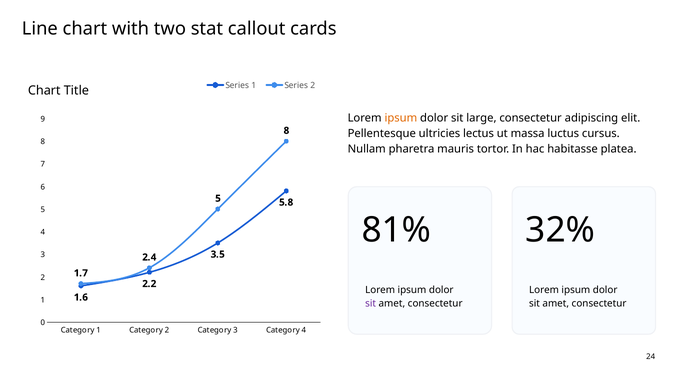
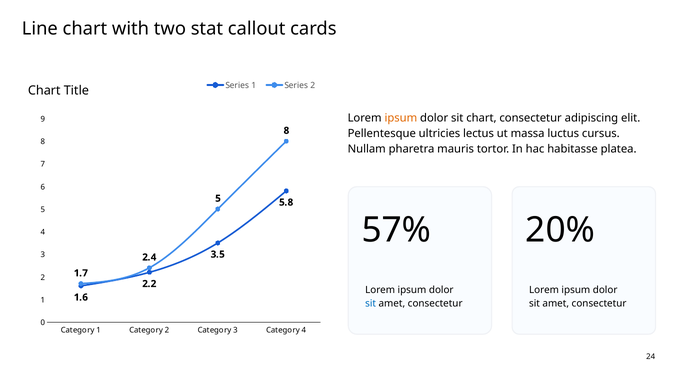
sit large: large -> chart
81%: 81% -> 57%
32%: 32% -> 20%
sit at (371, 303) colour: purple -> blue
